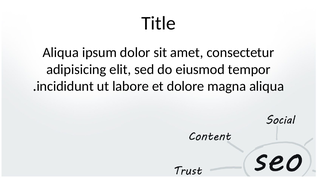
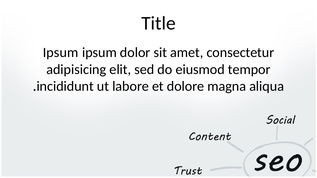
Aliqua at (61, 53): Aliqua -> Ipsum
